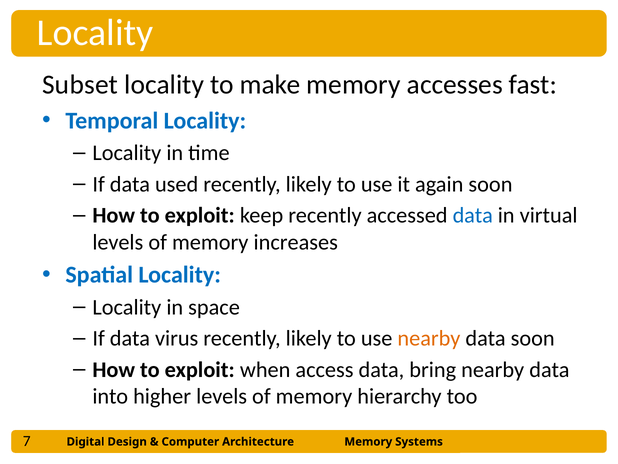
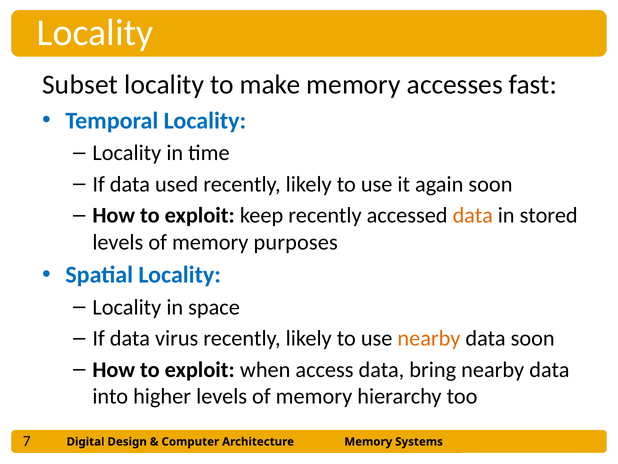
data at (473, 215) colour: blue -> orange
virtual: virtual -> stored
increases: increases -> purposes
